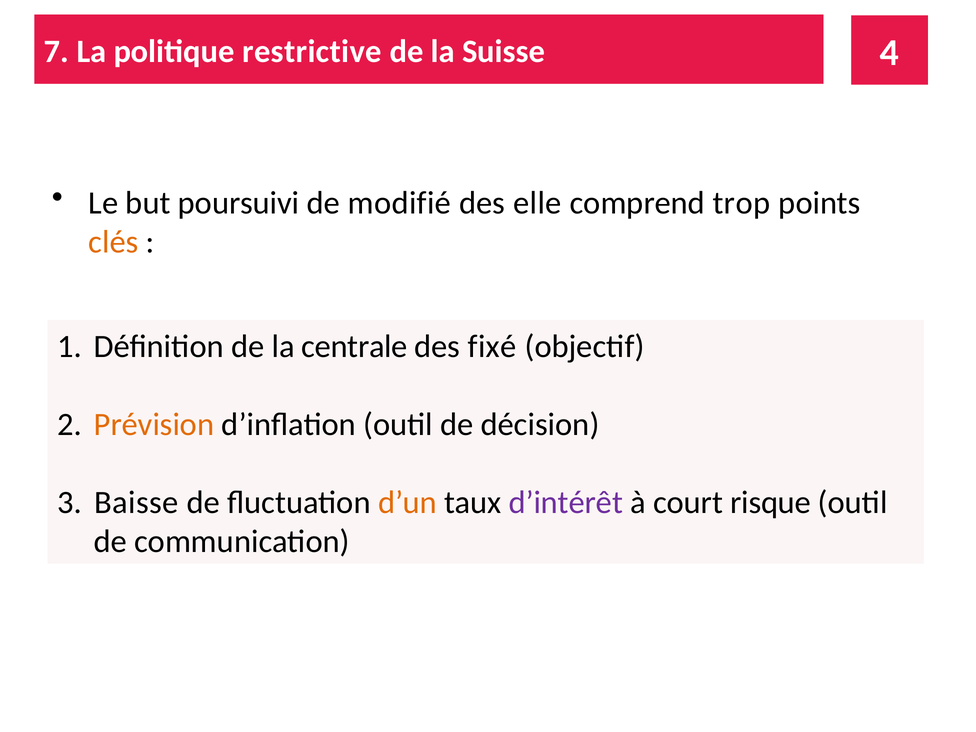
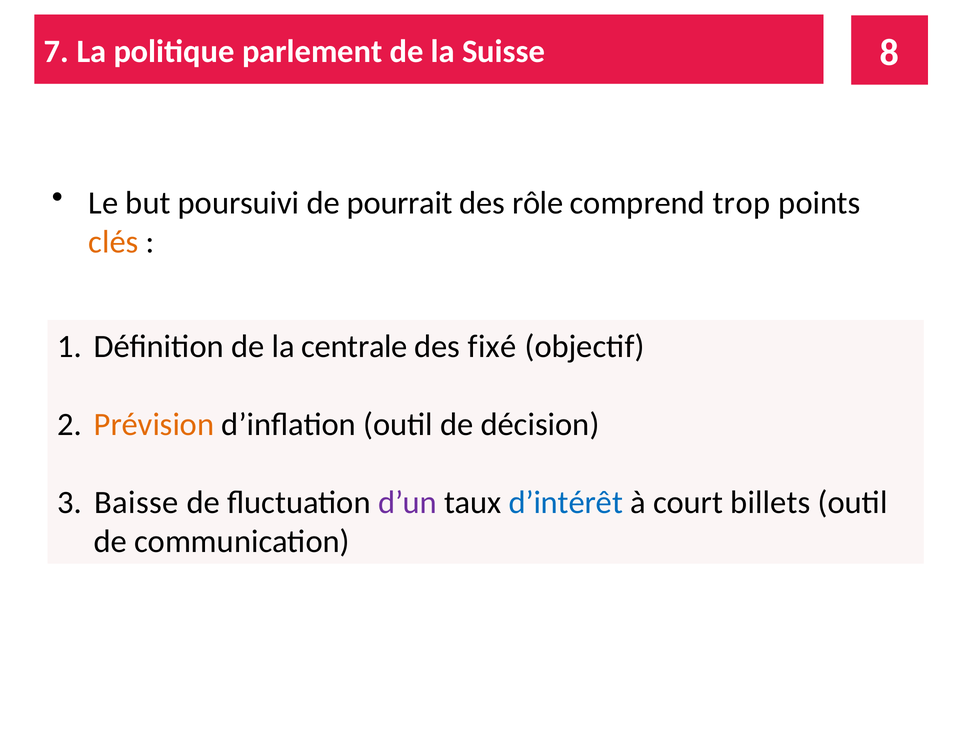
restrictive: restrictive -> parlement
4: 4 -> 8
modifié: modifié -> pourrait
elle: elle -> rôle
d’un colour: orange -> purple
d’intérêt colour: purple -> blue
risque: risque -> billets
